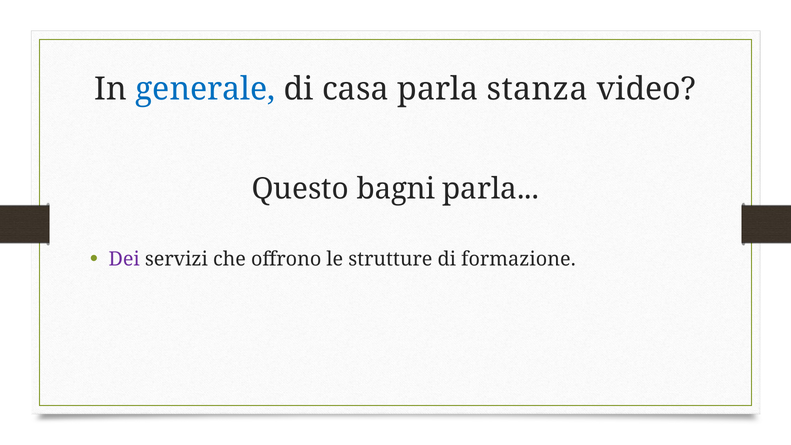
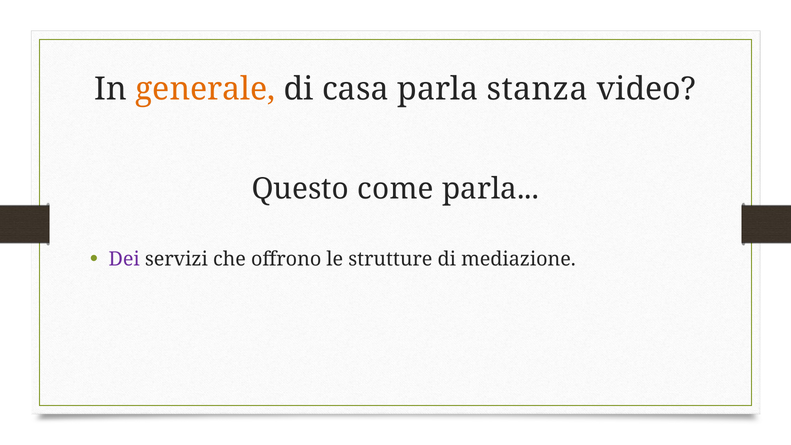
generale colour: blue -> orange
bagni: bagni -> come
formazione: formazione -> mediazione
